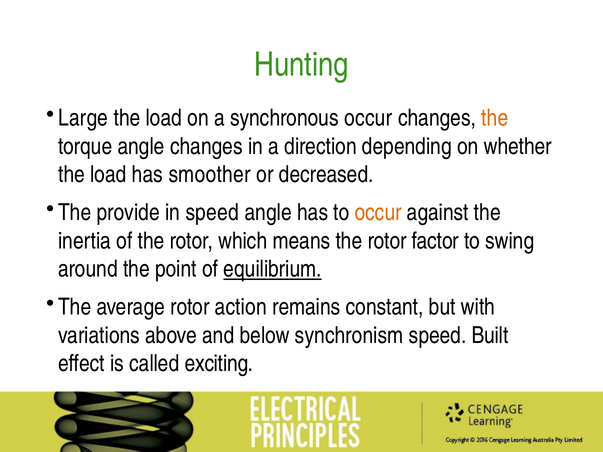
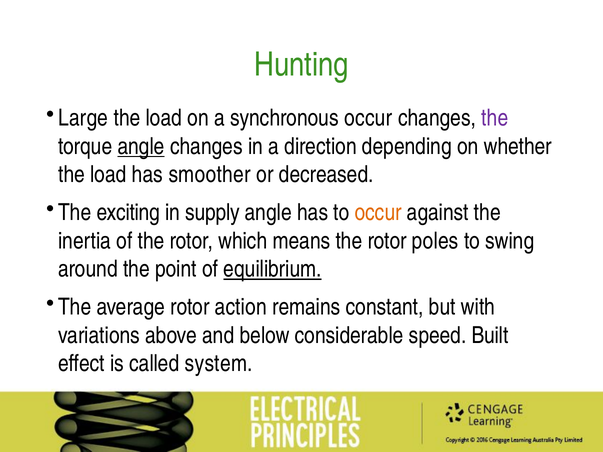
the at (495, 118) colour: orange -> purple
angle at (141, 146) underline: none -> present
provide: provide -> exciting
in speed: speed -> supply
factor: factor -> poles
synchronism: synchronism -> considerable
exciting: exciting -> system
